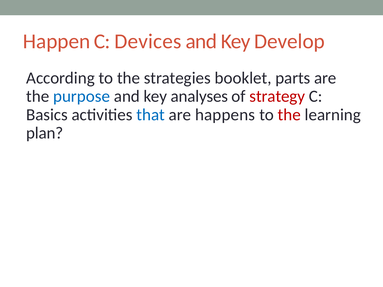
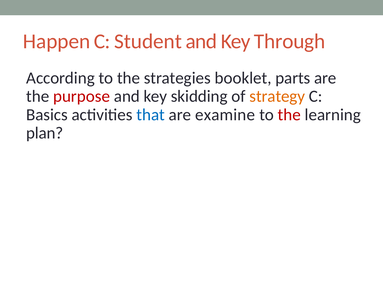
Devices: Devices -> Student
Develop: Develop -> Through
purpose colour: blue -> red
analyses: analyses -> skidding
strategy colour: red -> orange
happens: happens -> examine
